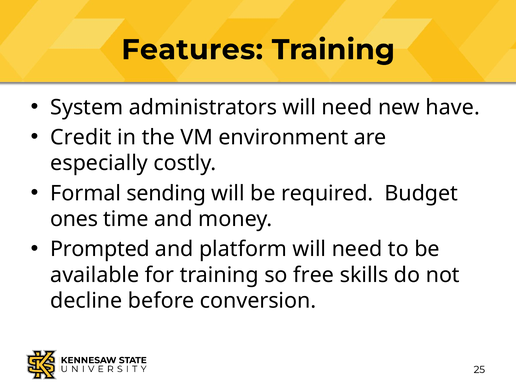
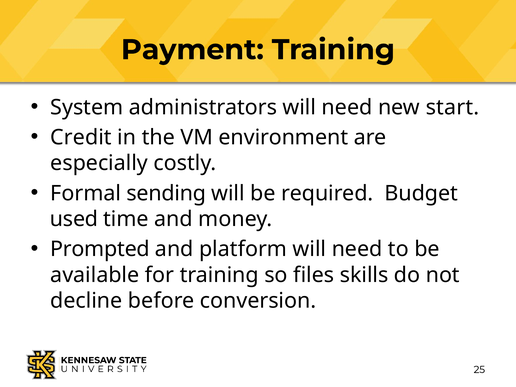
Features: Features -> Payment
have: have -> start
ones: ones -> used
free: free -> files
